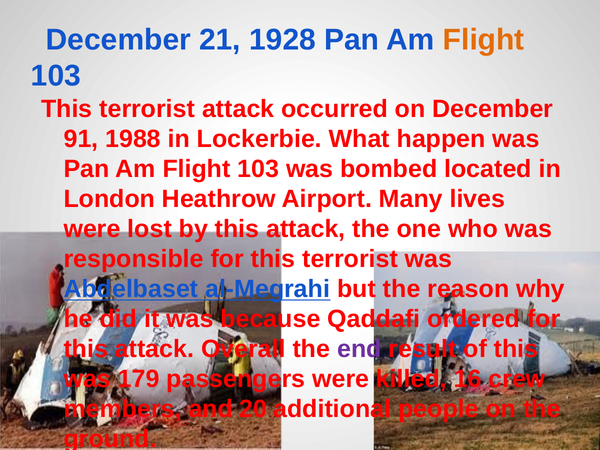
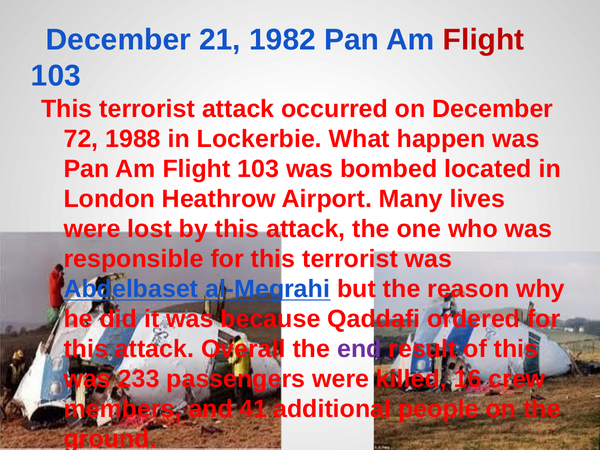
1928: 1928 -> 1982
Flight at (484, 40) colour: orange -> red
91: 91 -> 72
179: 179 -> 233
20: 20 -> 41
